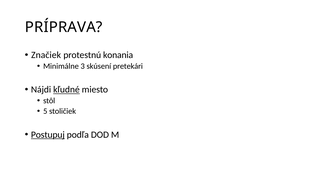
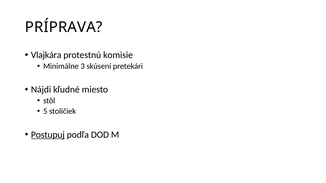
Značiek: Značiek -> Vlajkára
konania: konania -> komisie
kľudné underline: present -> none
